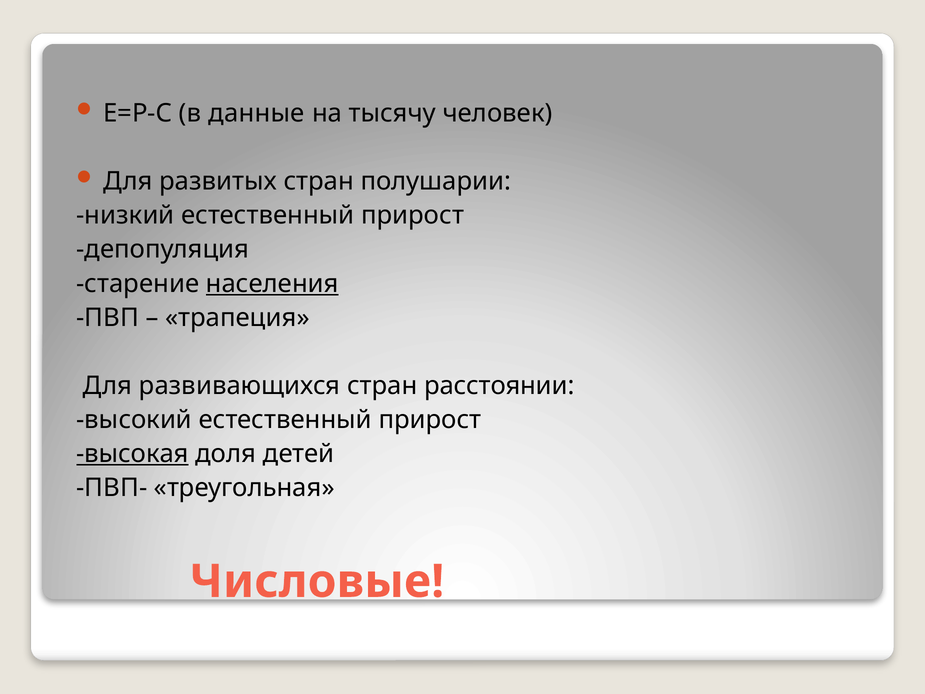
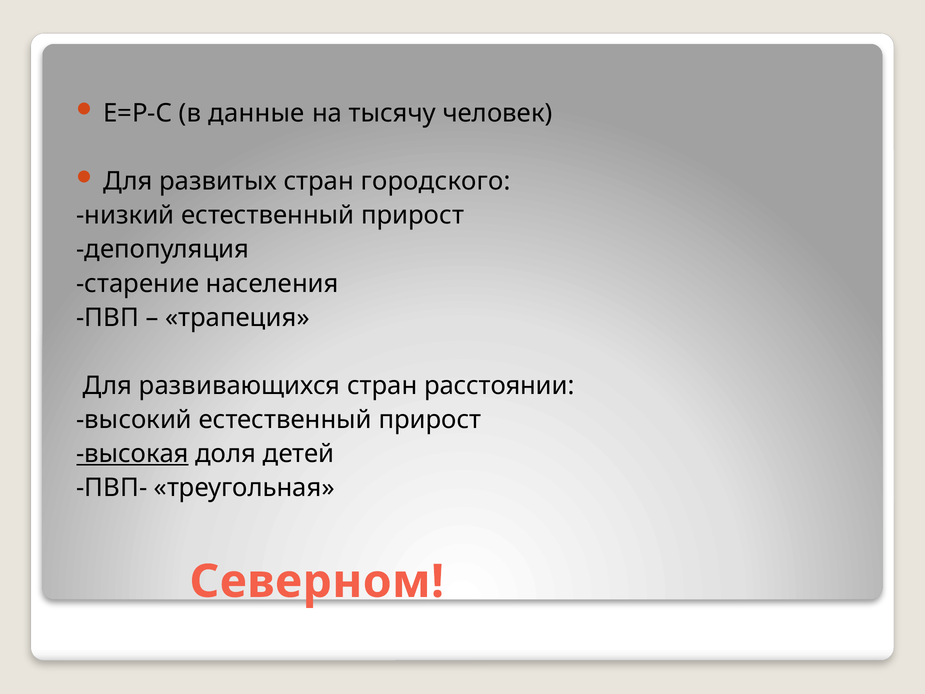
полушарии: полушарии -> городского
населения underline: present -> none
Числовые: Числовые -> Северном
